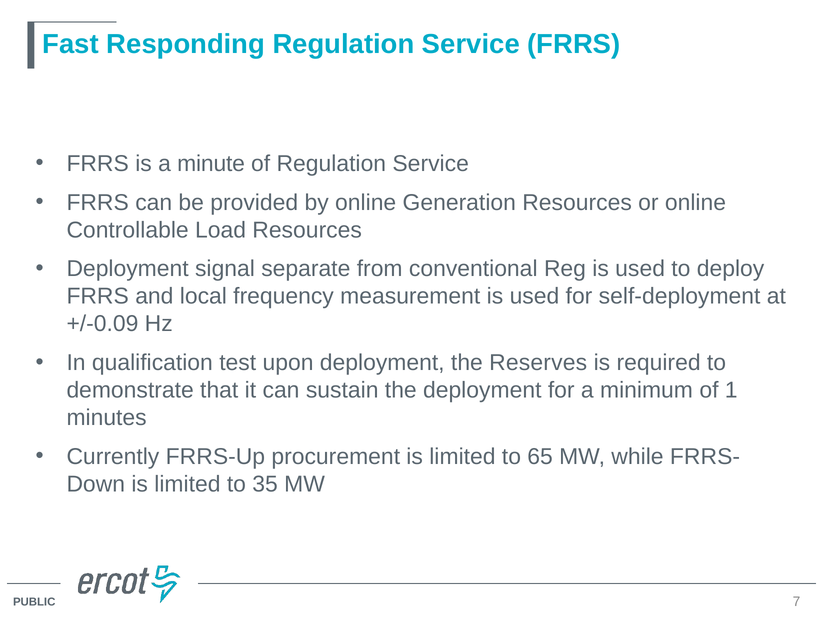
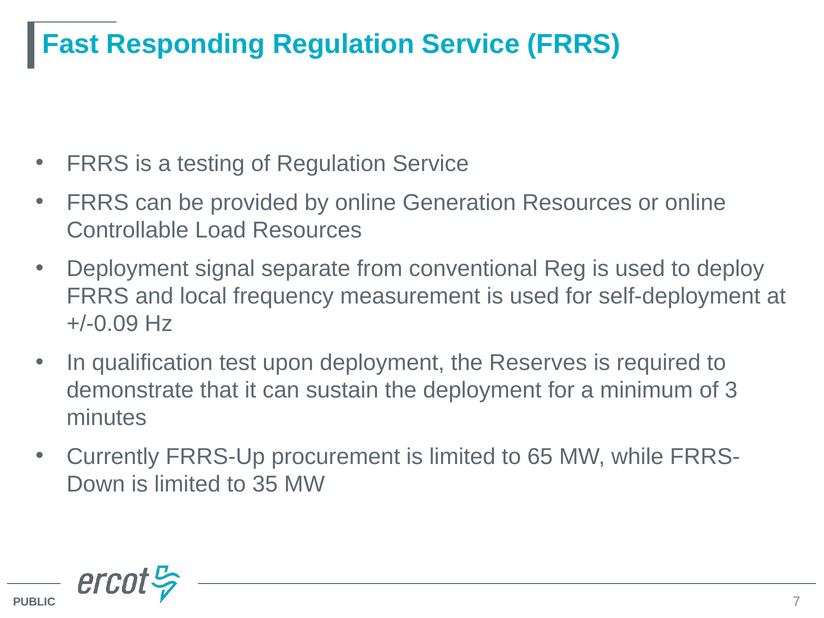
minute: minute -> testing
1: 1 -> 3
